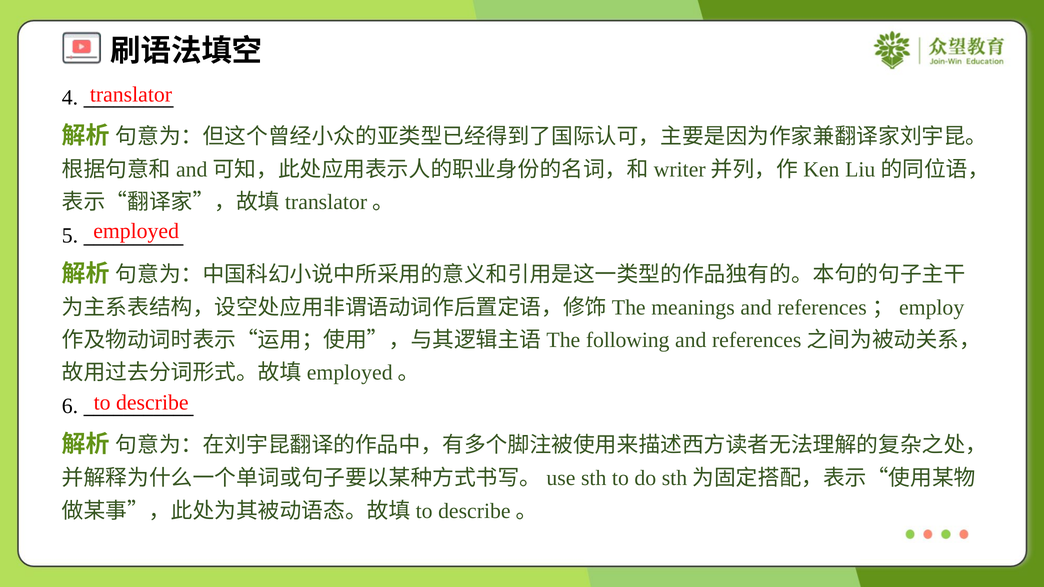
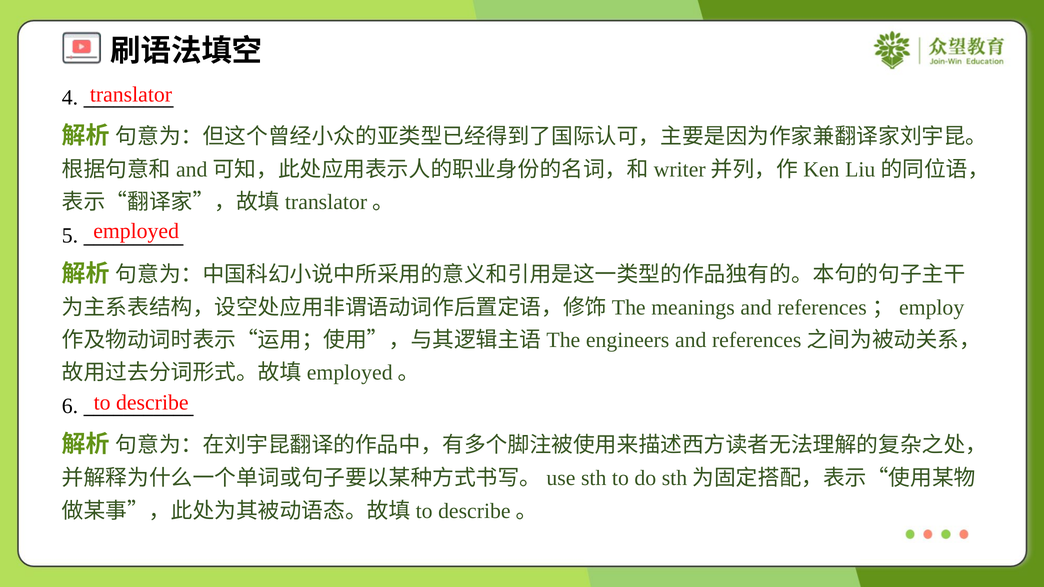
following: following -> engineers
